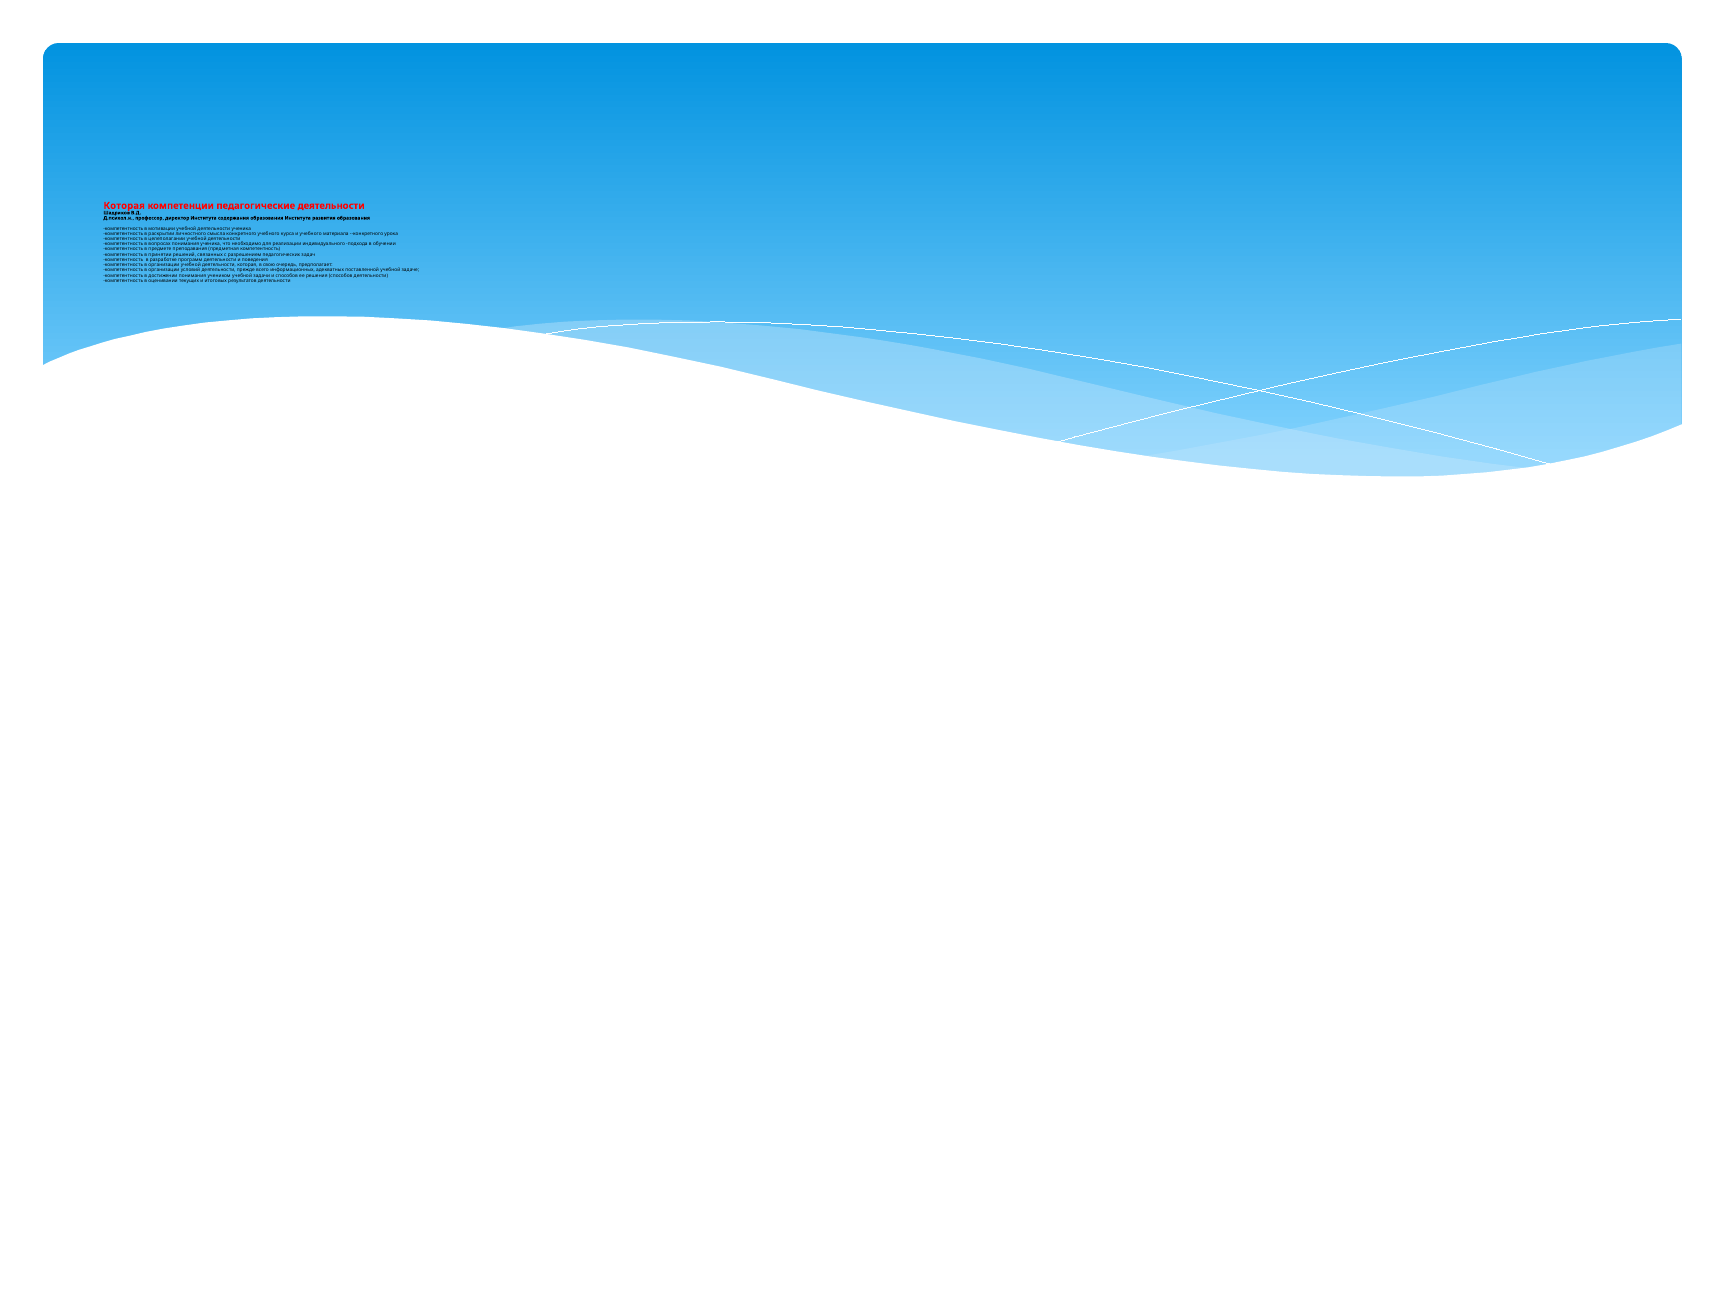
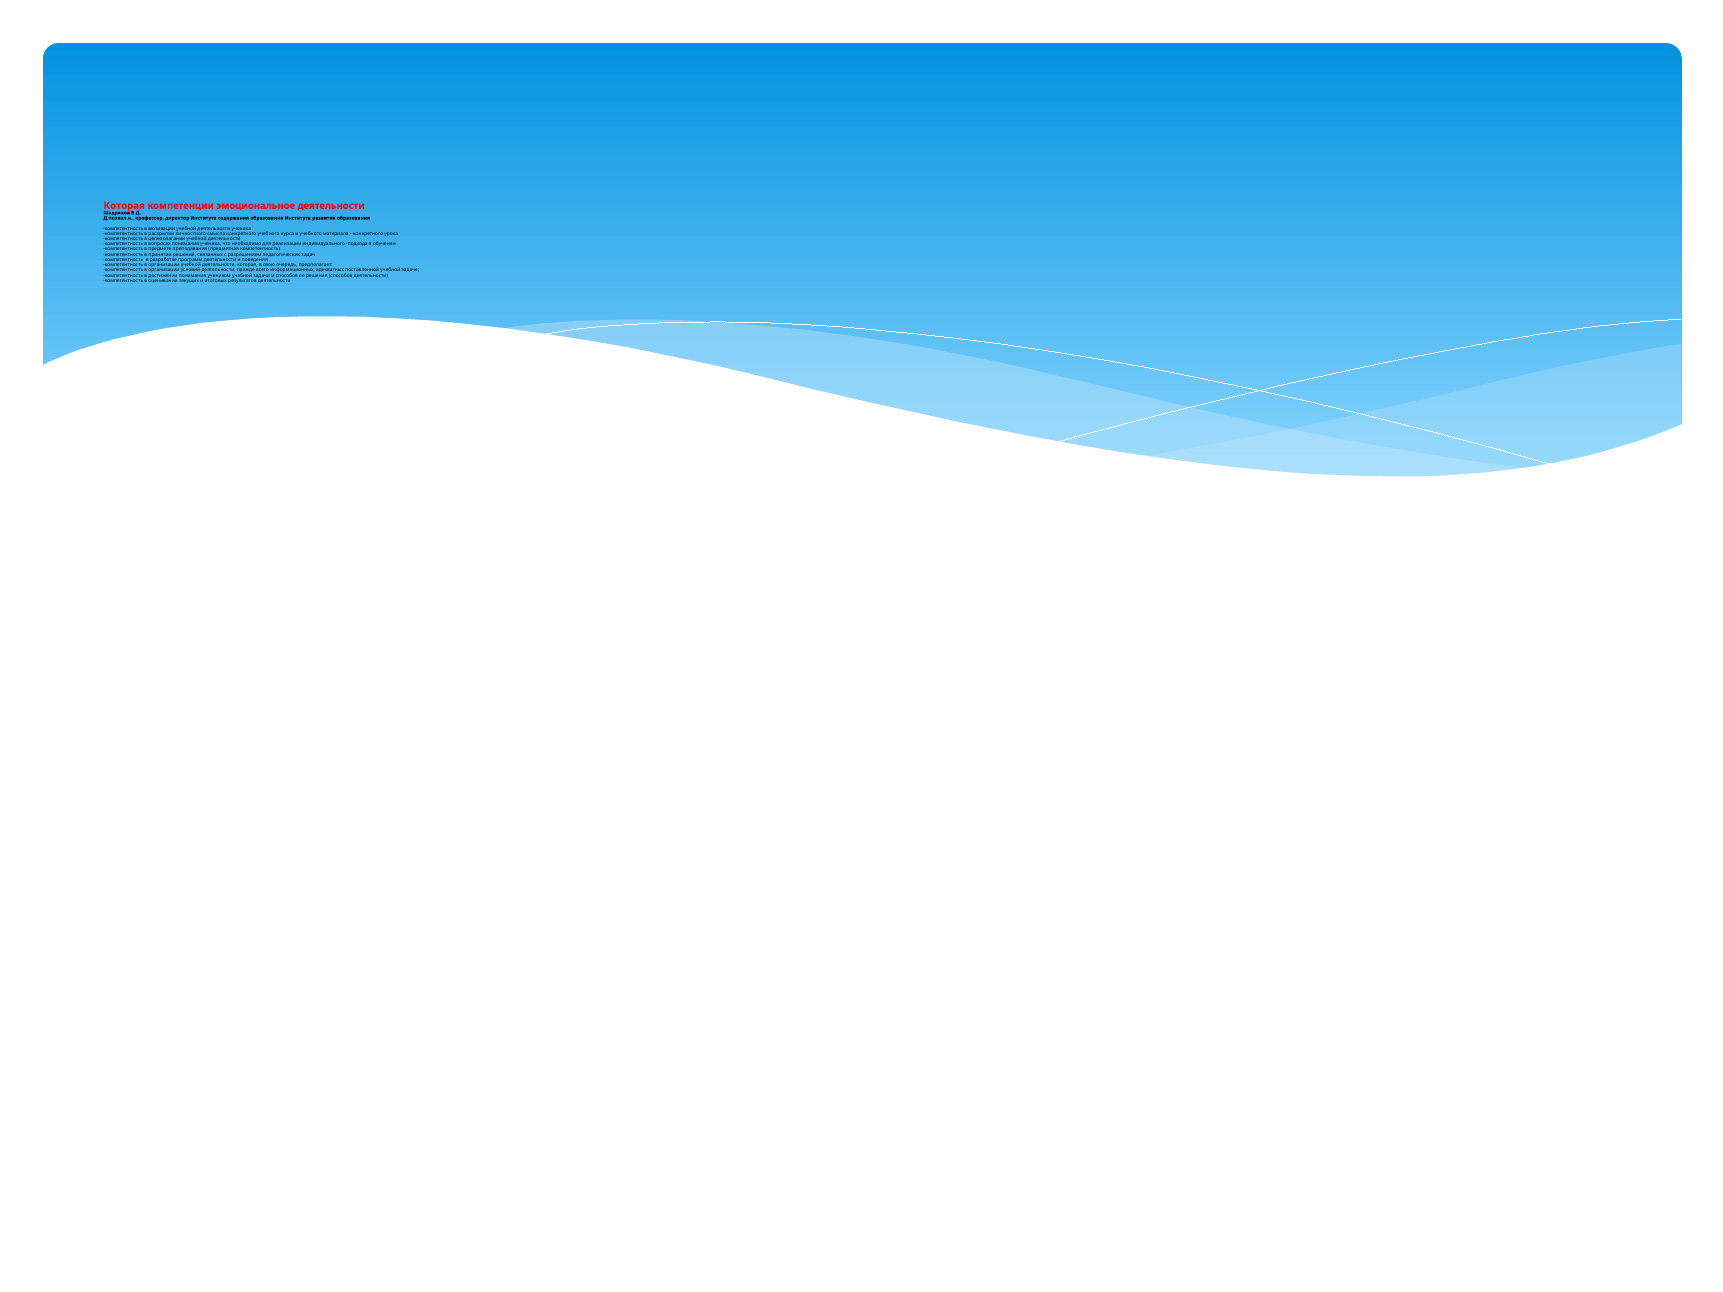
педагогические: педагогические -> эмоциональное
